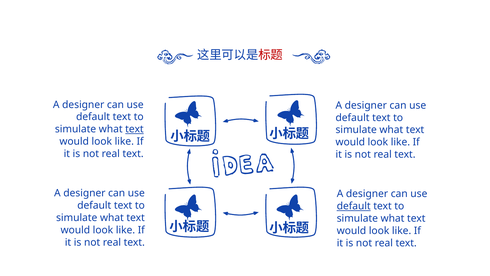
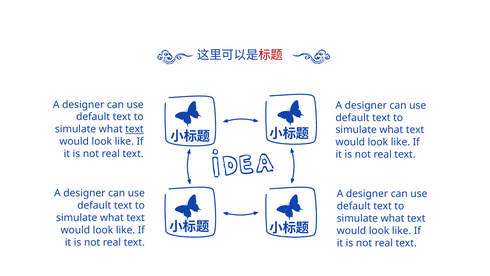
default at (354, 206) underline: present -> none
